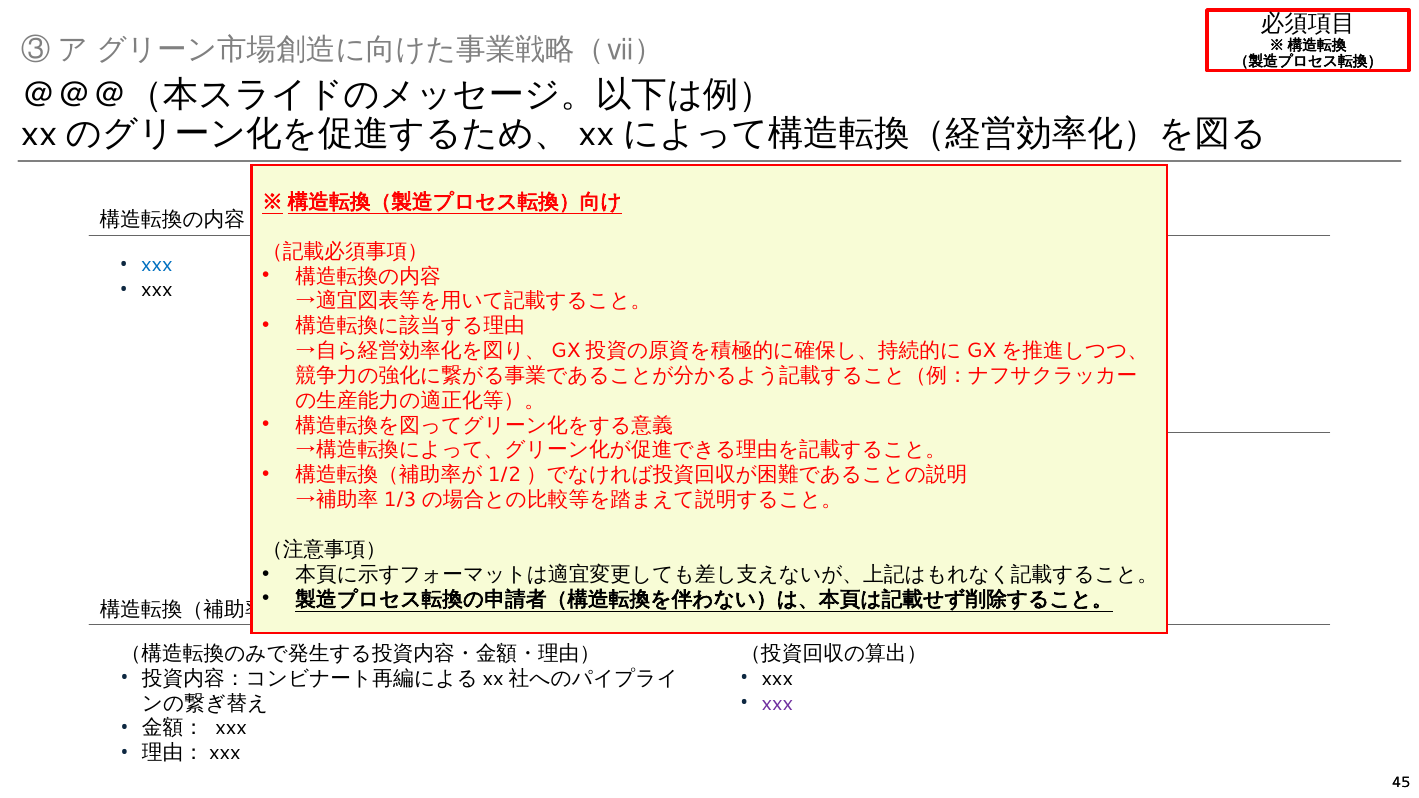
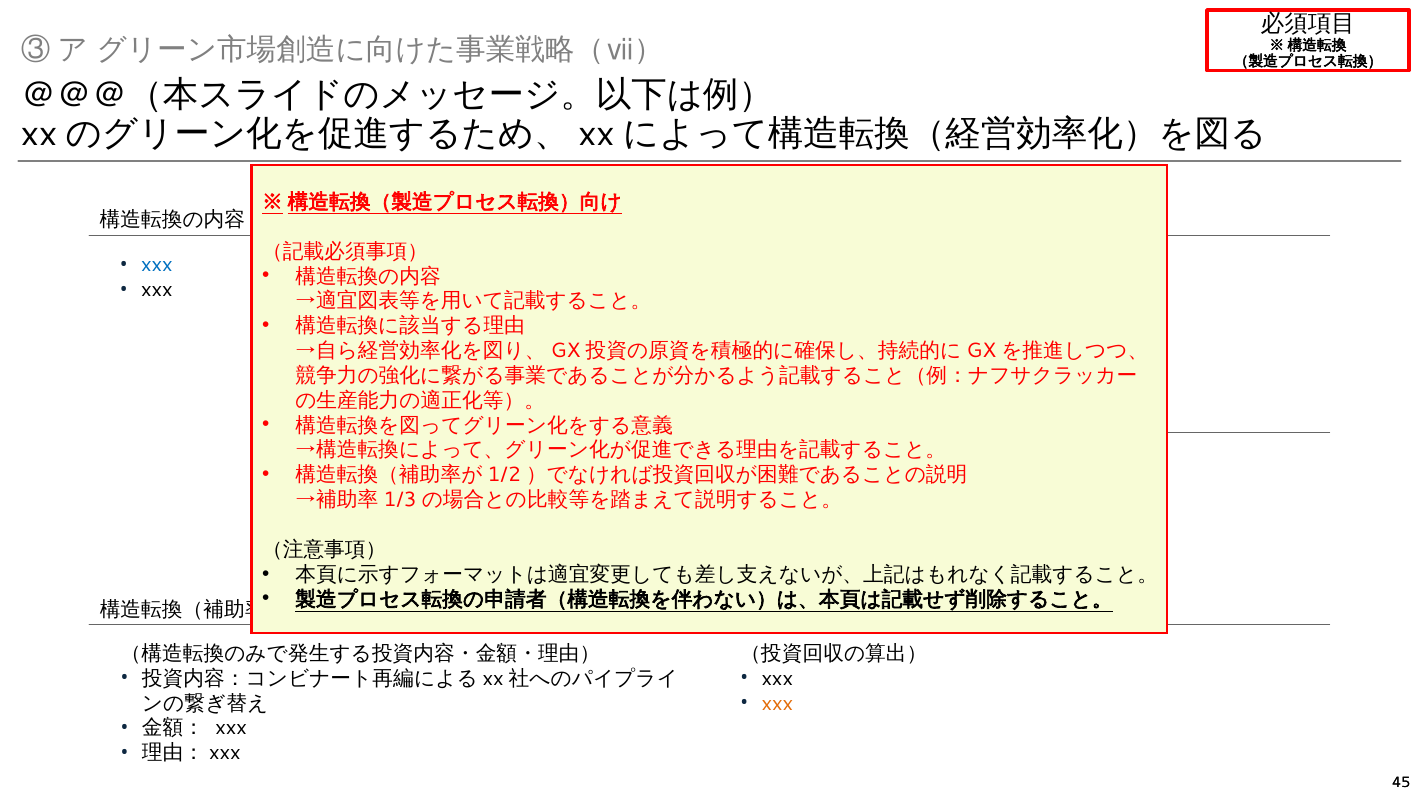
xxx at (777, 703) colour: purple -> orange
